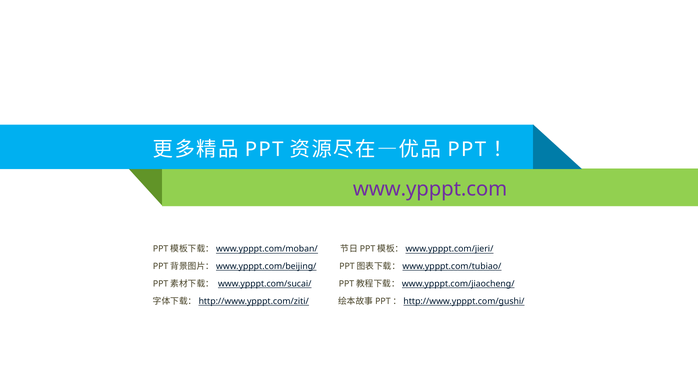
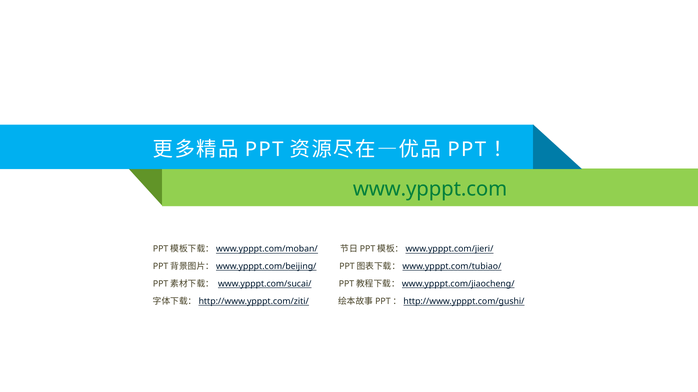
www.ypppt.com colour: purple -> green
